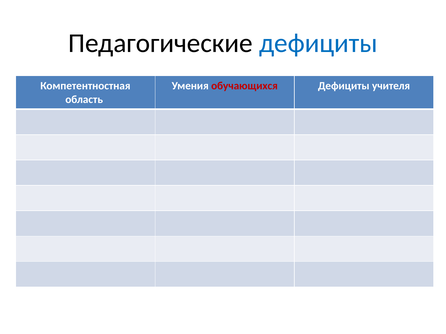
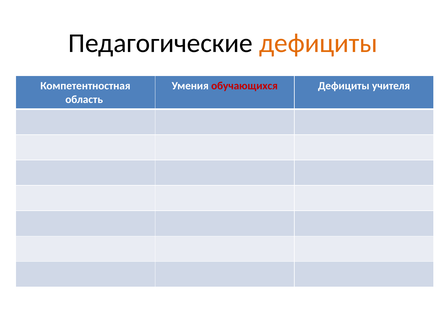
дефициты at (318, 43) colour: blue -> orange
